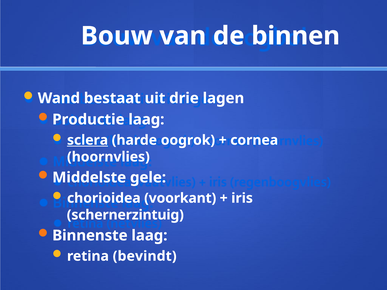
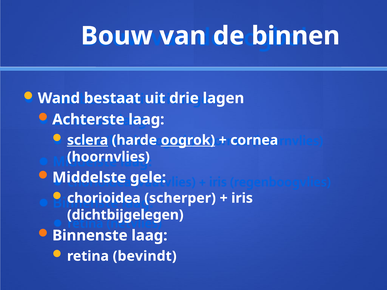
Productie: Productie -> Achterste
oogrok underline: none -> present
voorkant: voorkant -> scherper
schernerzintuig: schernerzintuig -> dichtbijgelegen
